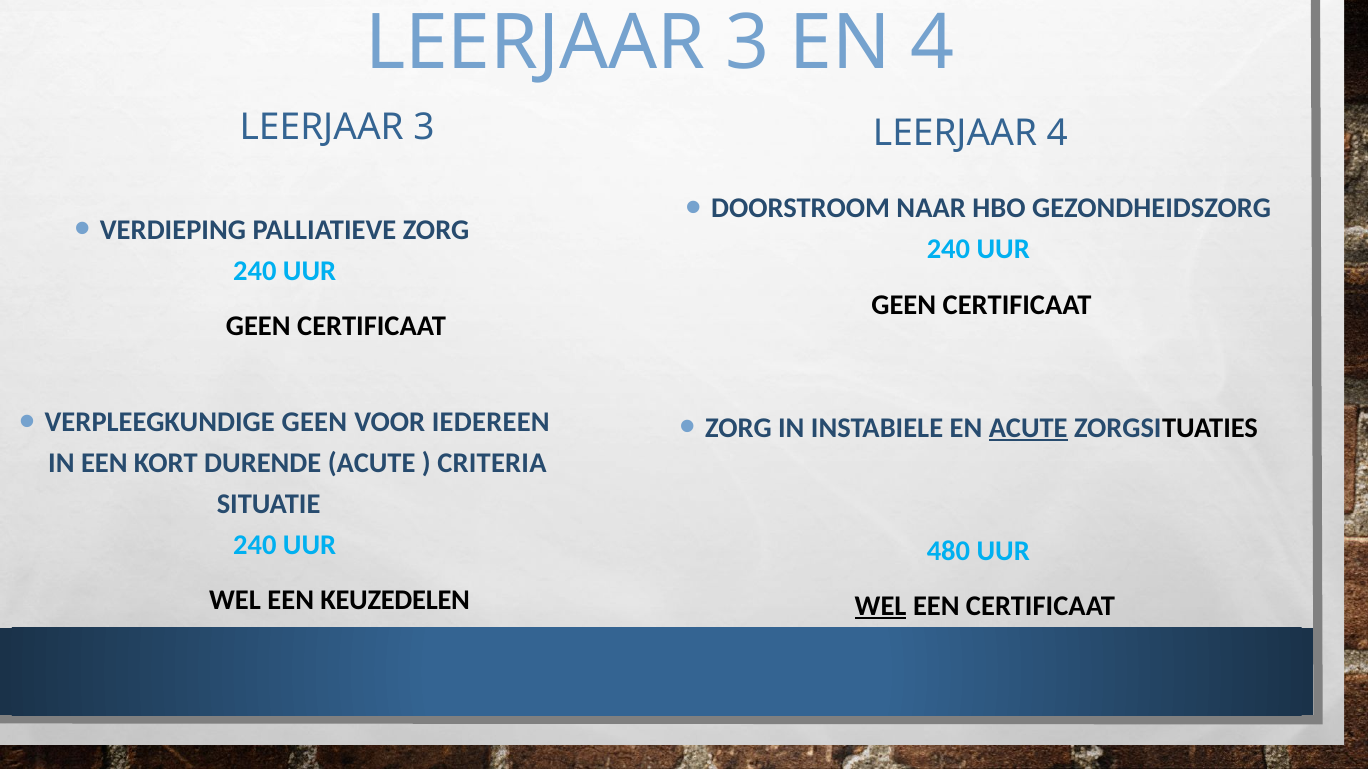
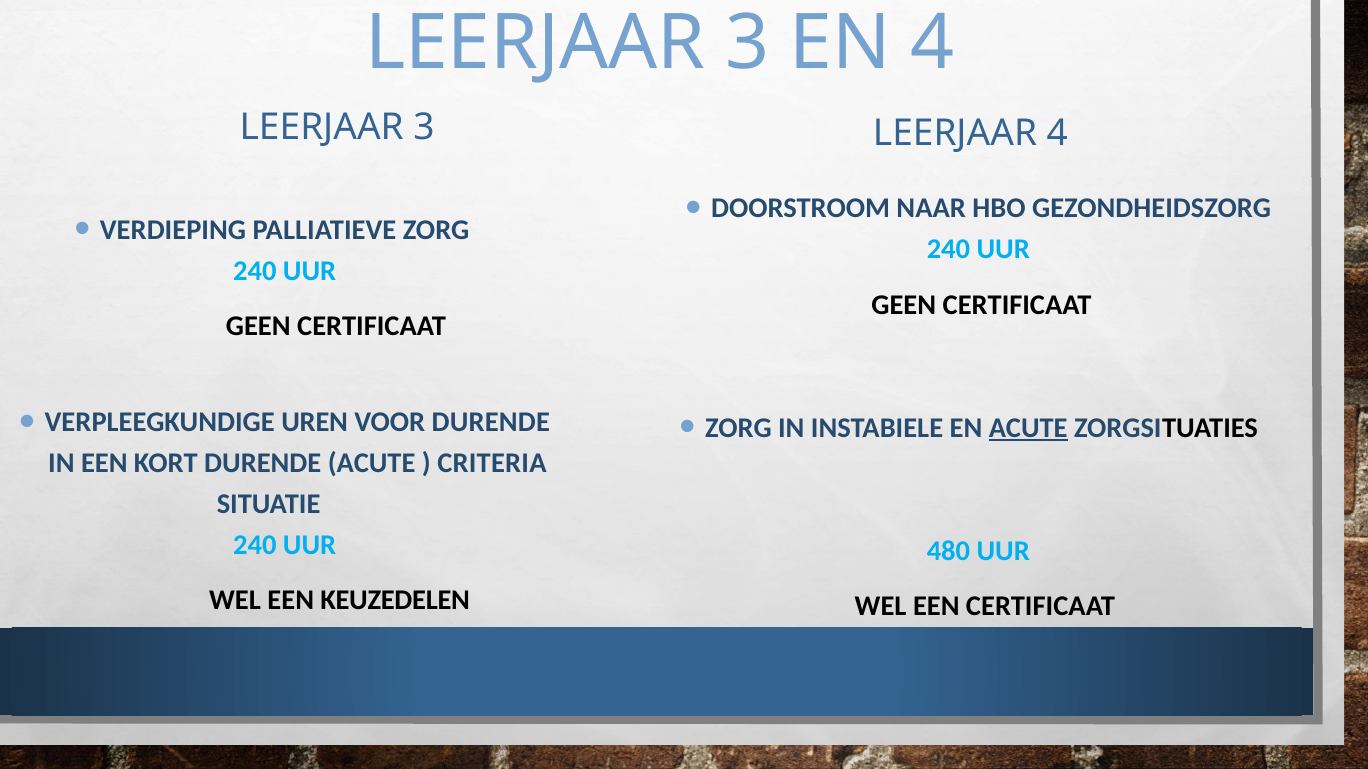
VERPLEEGKUNDIGE GEEN: GEEN -> UREN
VOOR IEDEREEN: IEDEREEN -> DURENDE
WEL at (881, 606) underline: present -> none
